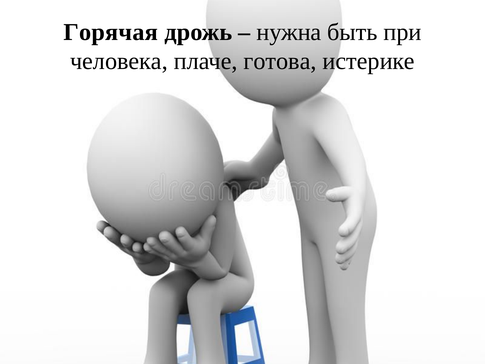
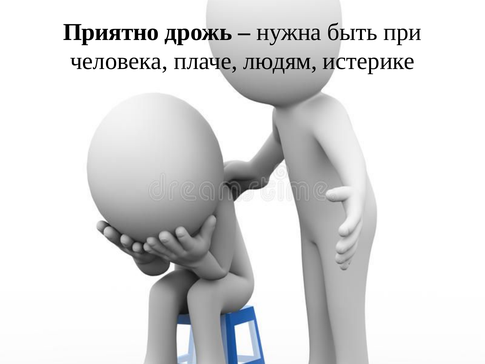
Горячая: Горячая -> Приятно
готова: готова -> людям
